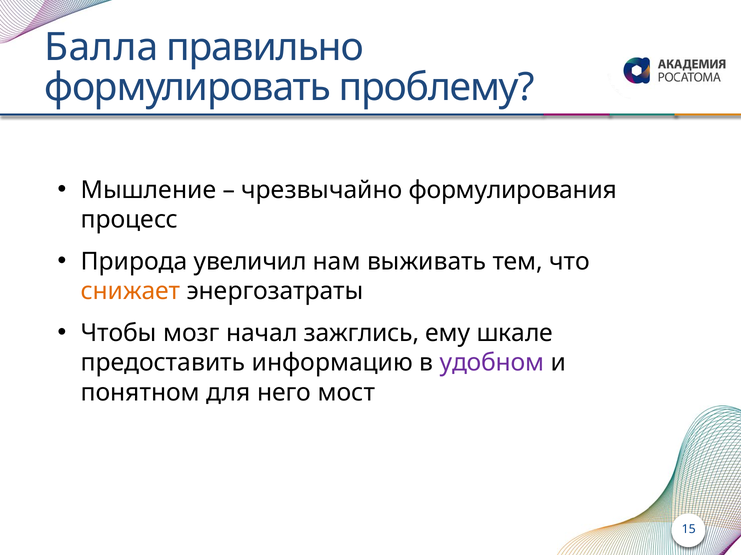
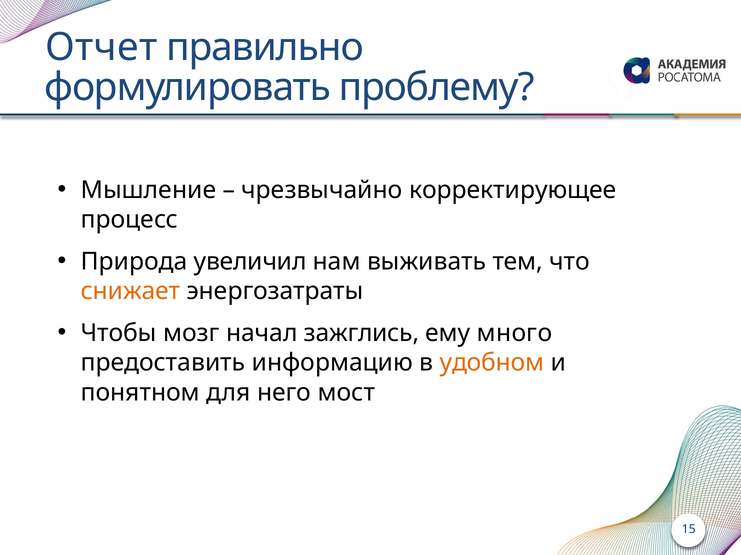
Балла: Балла -> Отчет
формулирования: формулирования -> корректирующее
шкале: шкале -> много
удобном colour: purple -> orange
